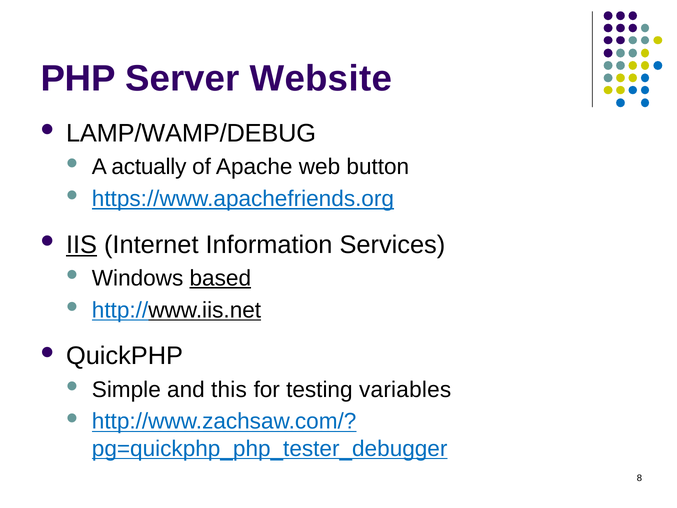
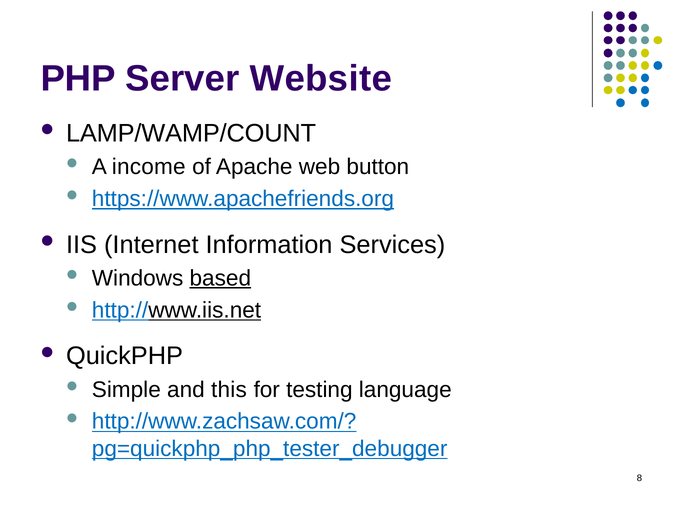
LAMP/WAMP/DEBUG: LAMP/WAMP/DEBUG -> LAMP/WAMP/COUNT
actually: actually -> income
IIS underline: present -> none
variables: variables -> language
